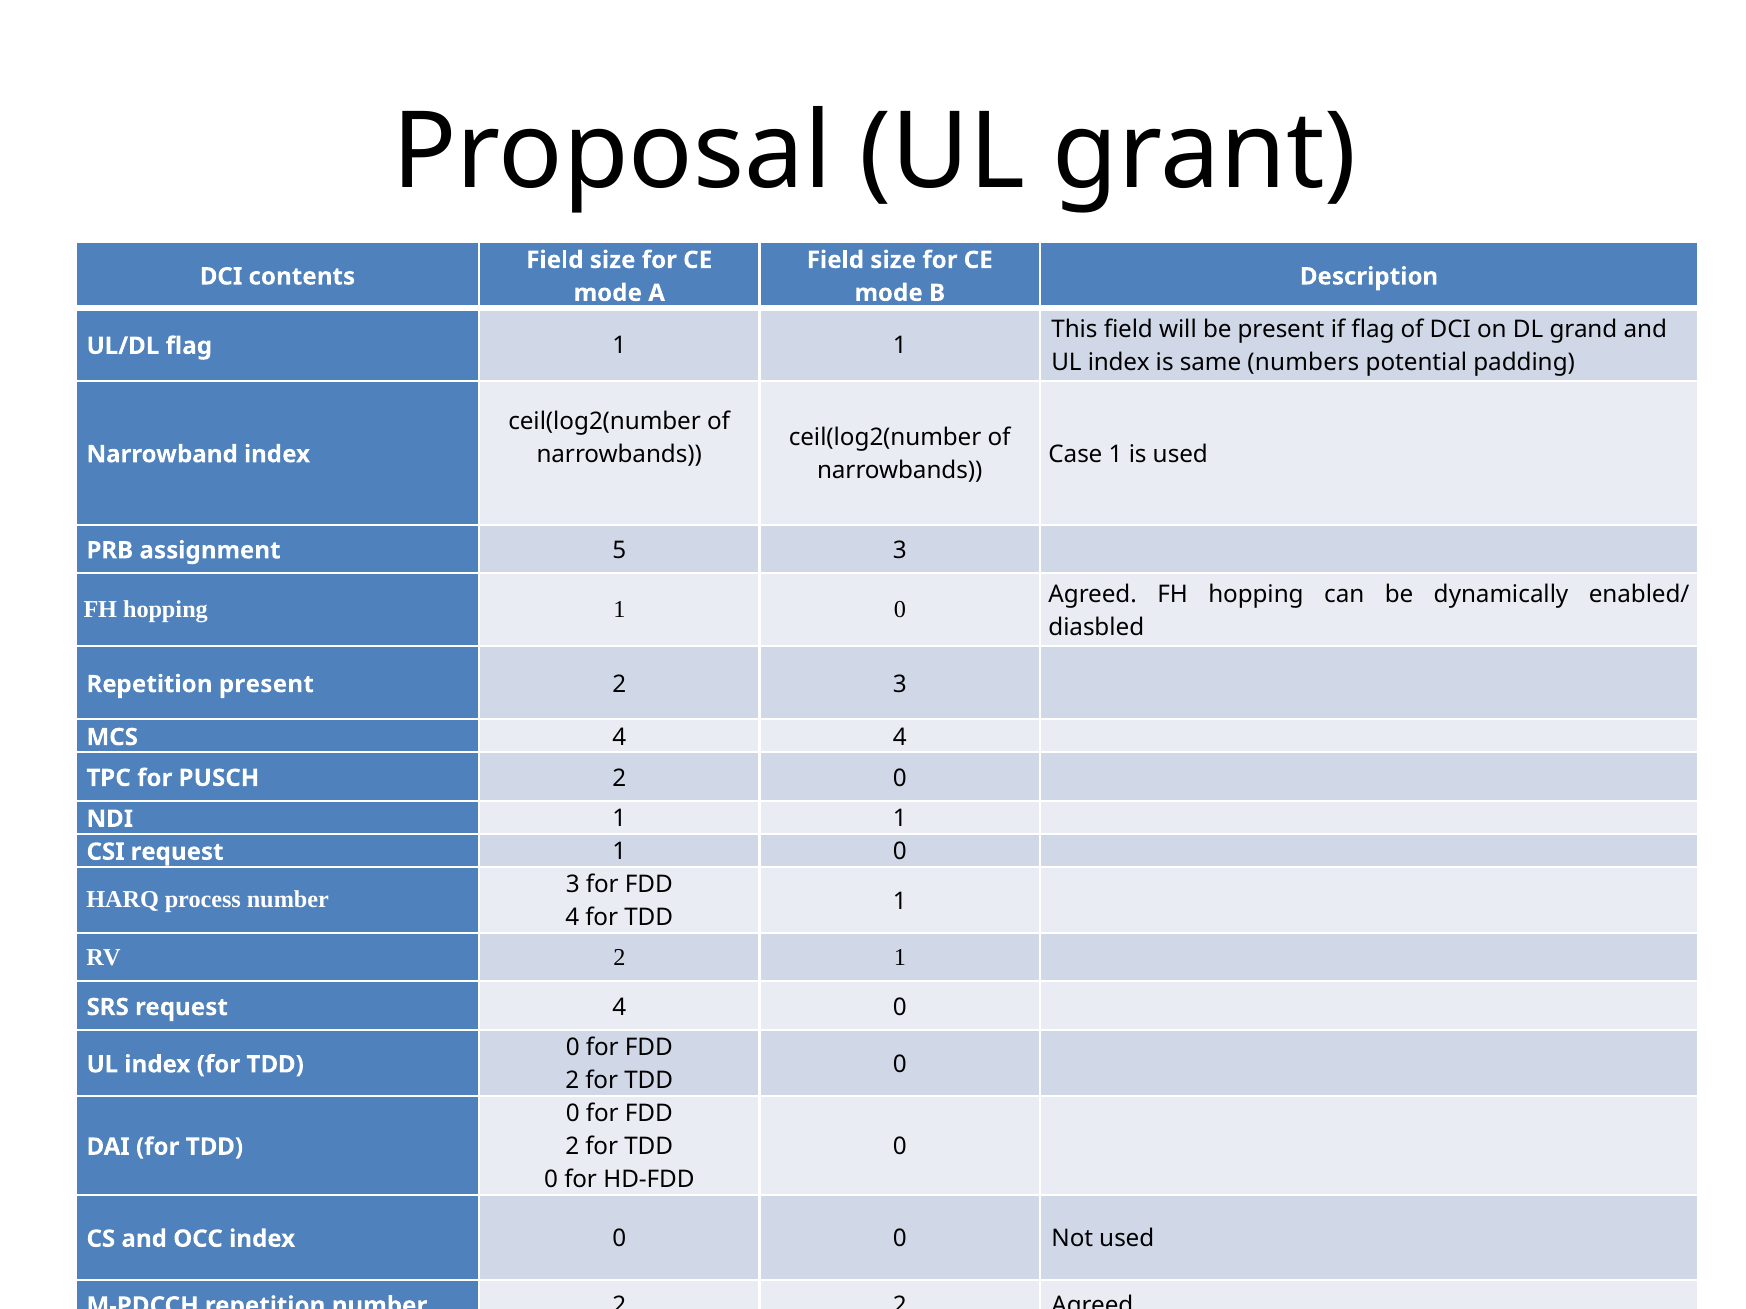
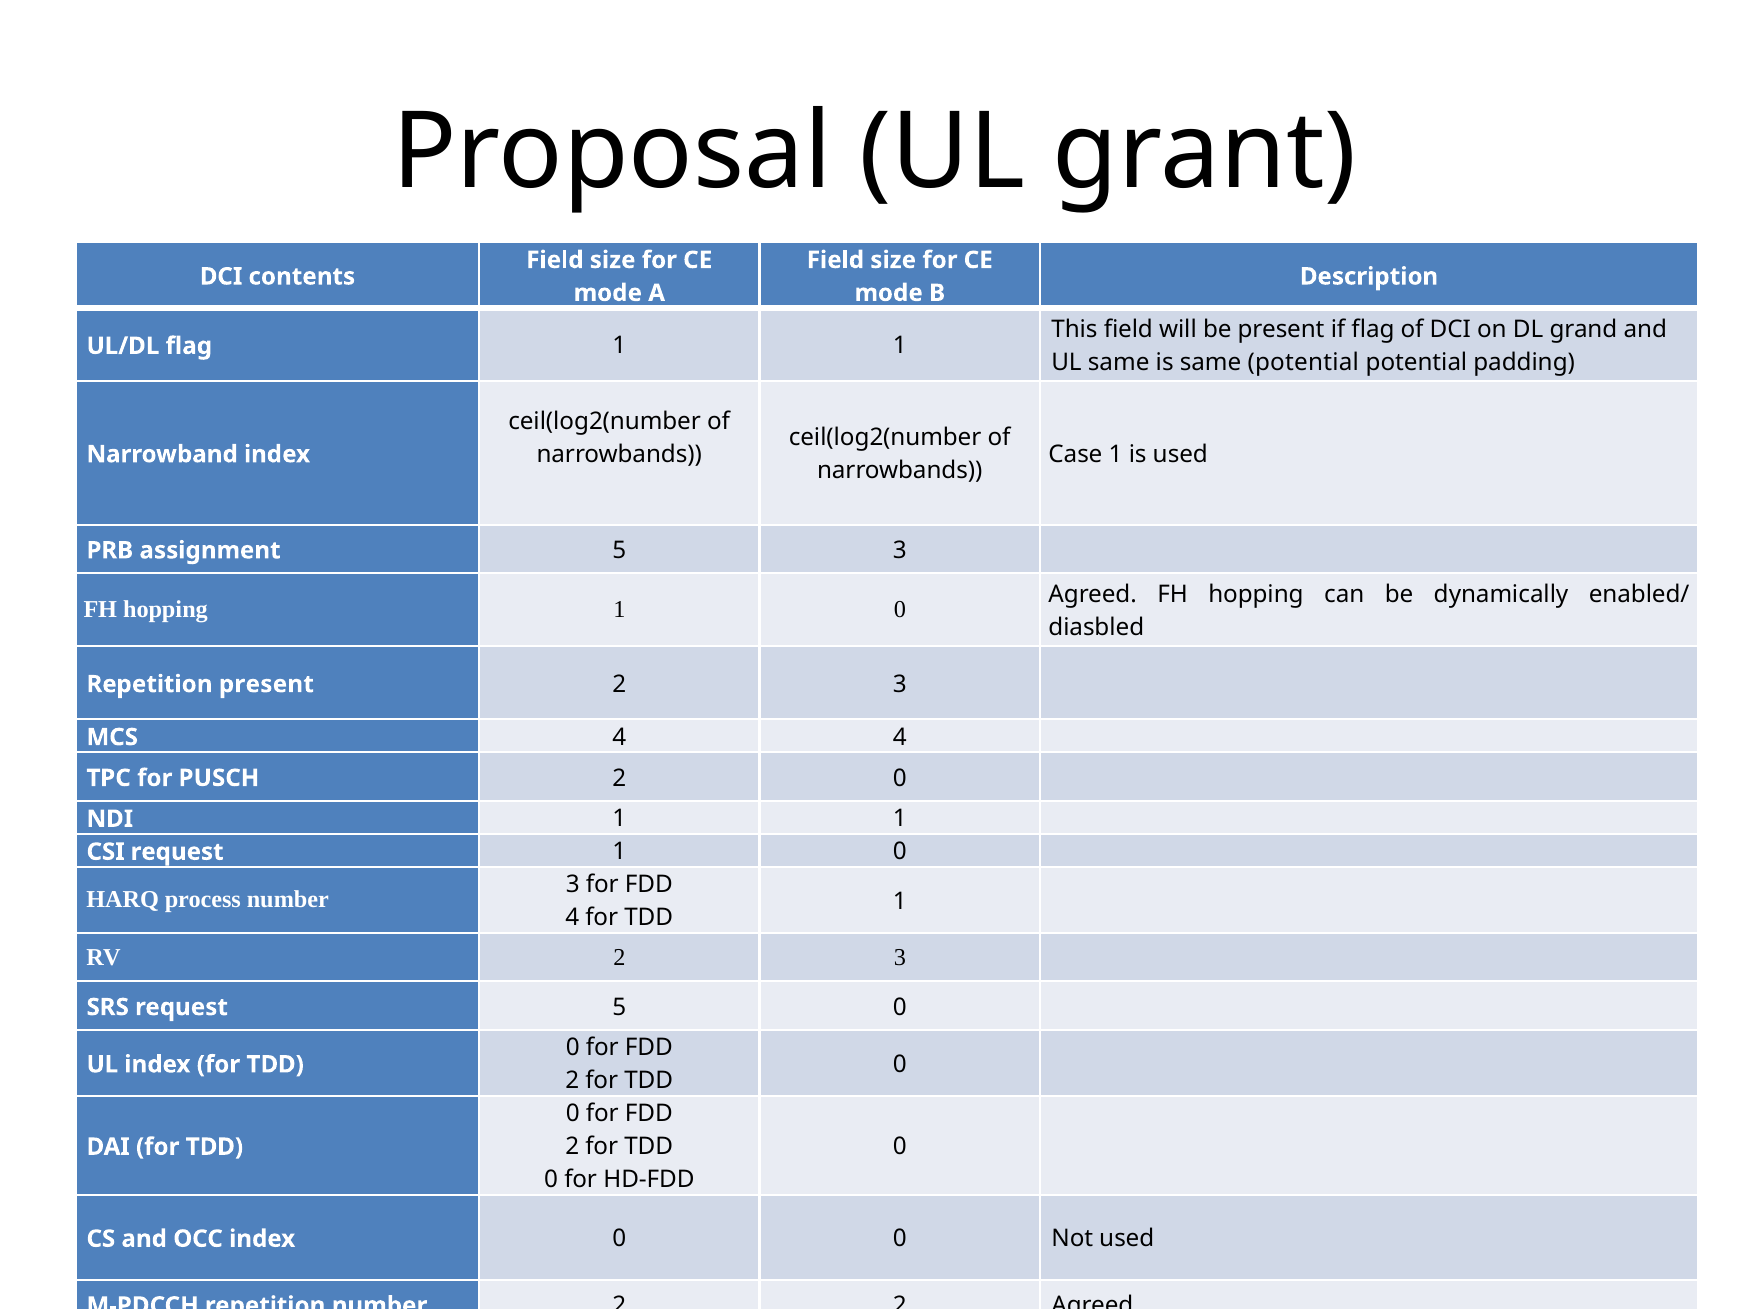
index at (1119, 363): index -> same
same numbers: numbers -> potential
RV 2 1: 1 -> 3
request 4: 4 -> 5
